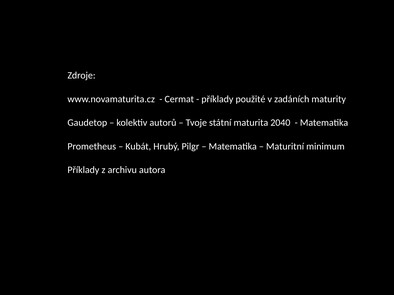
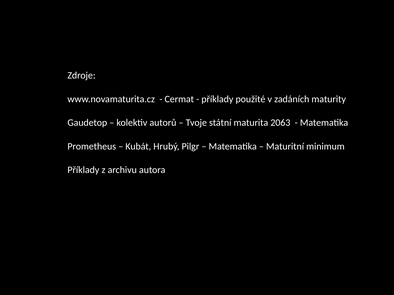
2040: 2040 -> 2063
